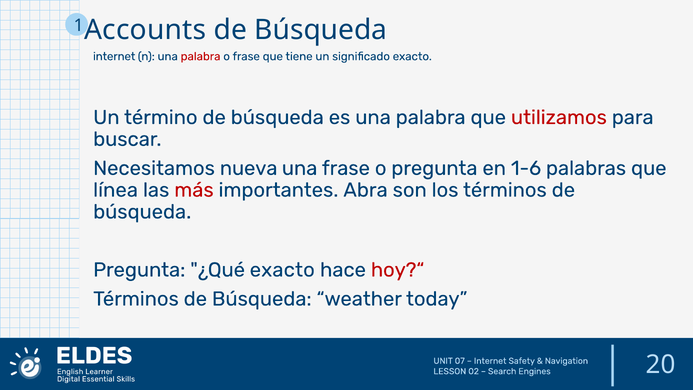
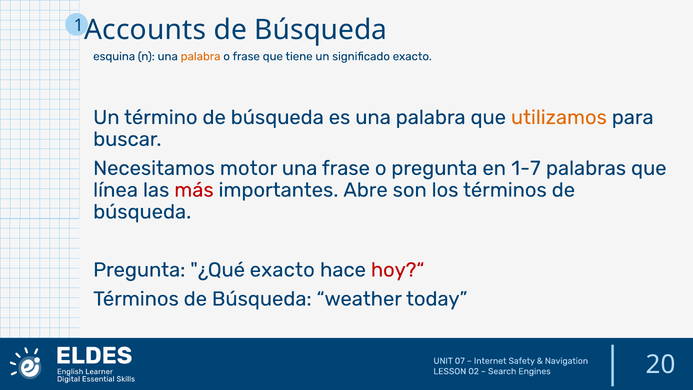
internet at (114, 56): internet -> esquina
palabra at (201, 56) colour: red -> orange
utilizamos colour: red -> orange
nueva: nueva -> motor
1-6: 1-6 -> 1-7
Abra: Abra -> Abre
